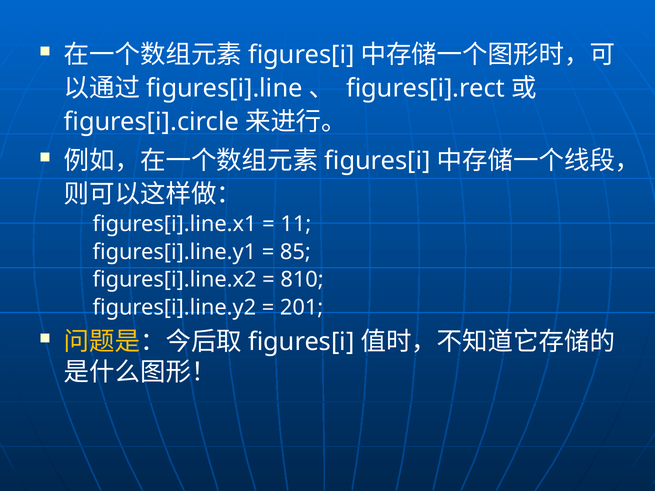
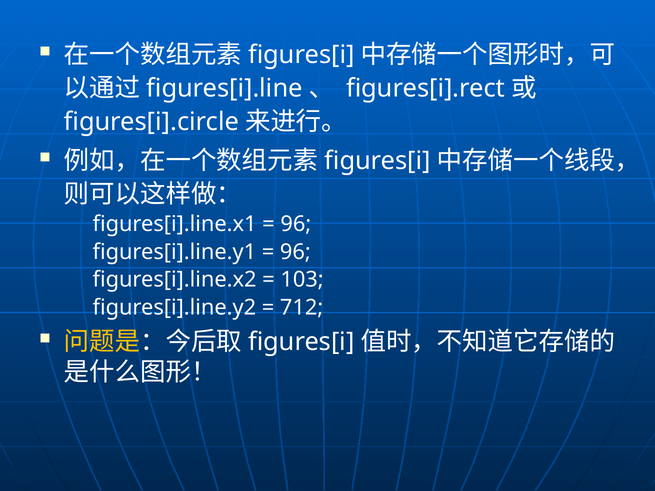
11 at (296, 224): 11 -> 96
85 at (295, 252): 85 -> 96
810: 810 -> 103
201: 201 -> 712
